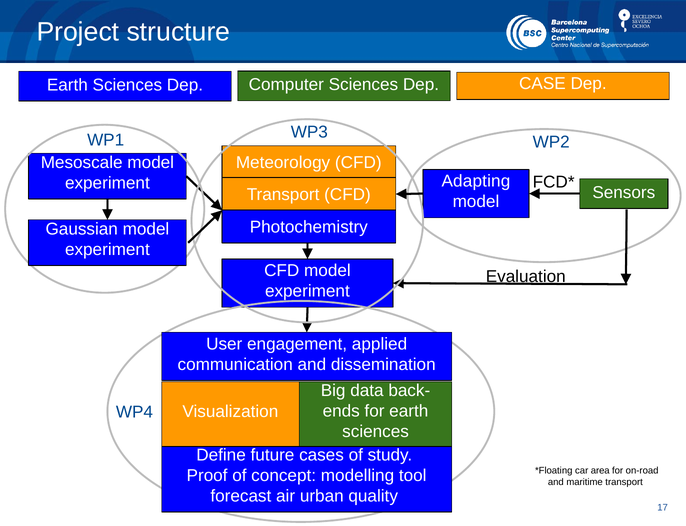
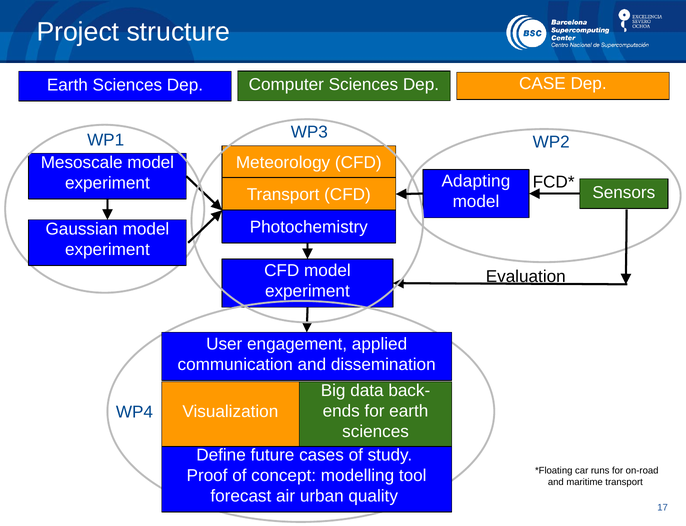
area: area -> runs
